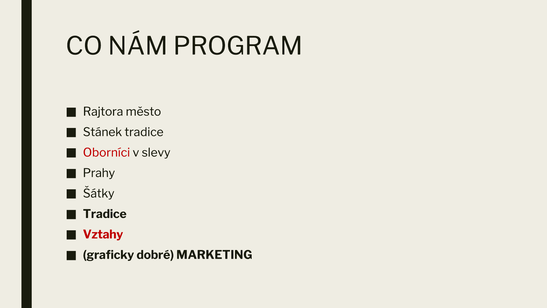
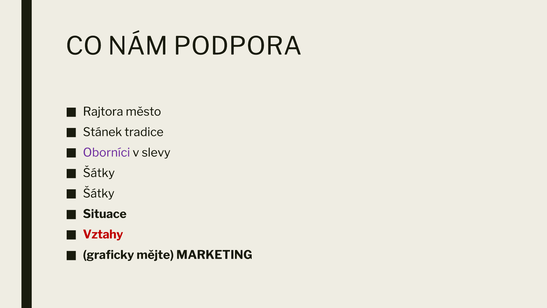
PROGRAM: PROGRAM -> PODPORA
Oborníci colour: red -> purple
Prahy at (99, 173): Prahy -> Šátky
Tradice at (105, 214): Tradice -> Situace
dobré: dobré -> mějte
